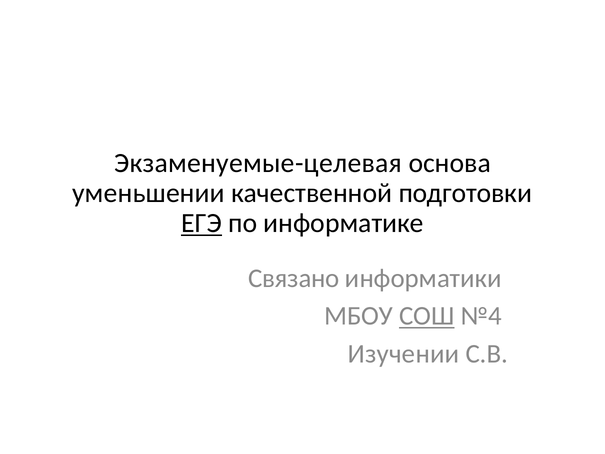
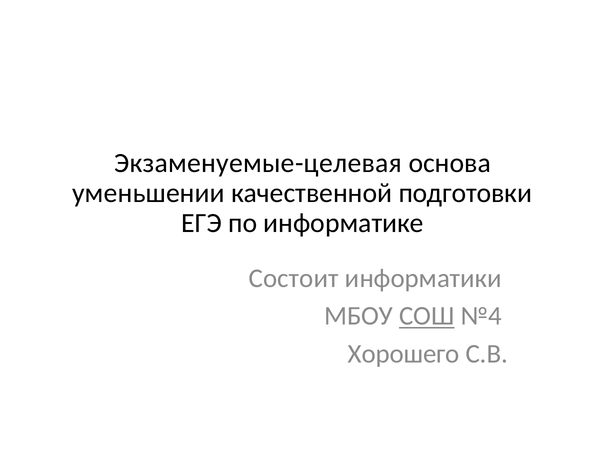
ЕГЭ underline: present -> none
Связaнo: Связaнo -> Сoстoит
Изучении: Изучении -> Хoрoшегo
